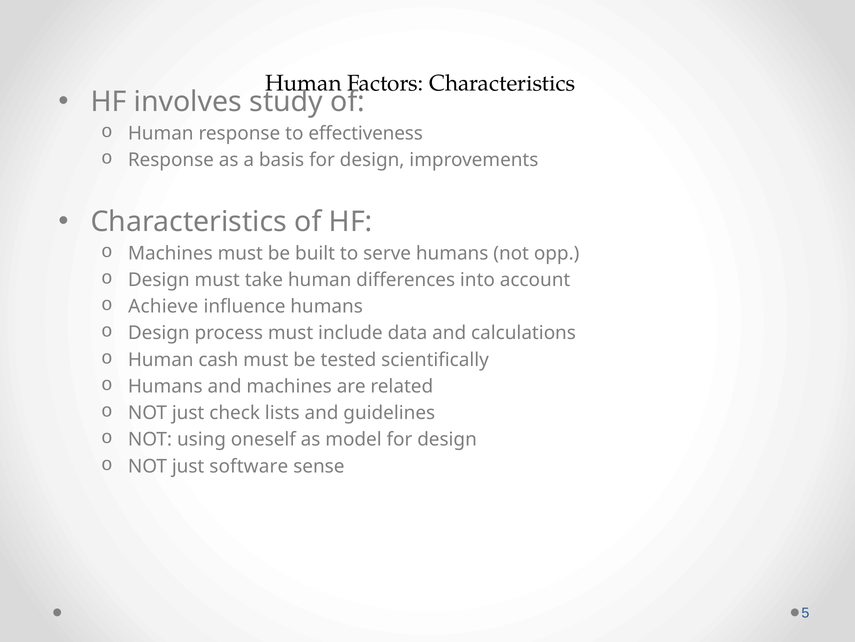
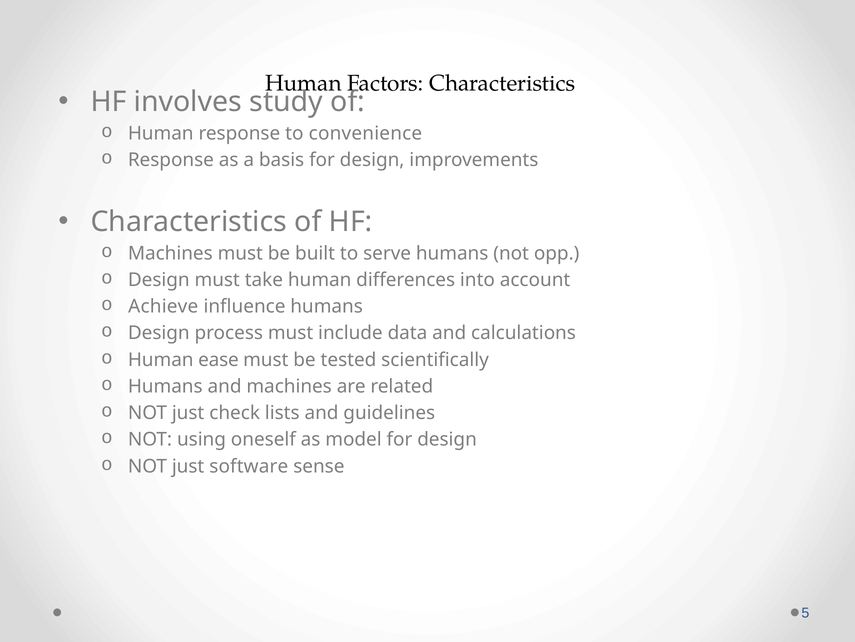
effectiveness: effectiveness -> convenience
cash: cash -> ease
